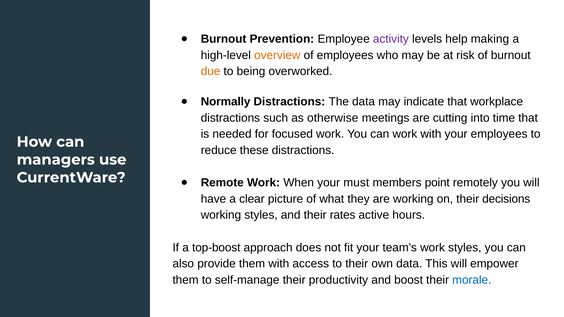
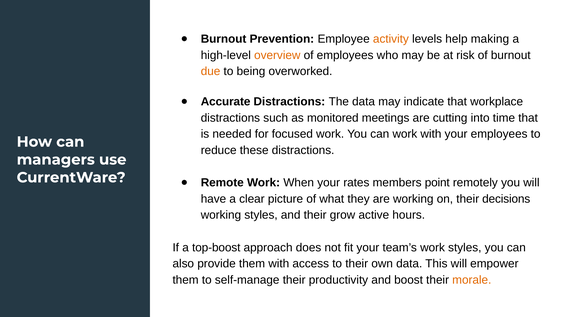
activity colour: purple -> orange
Normally: Normally -> Accurate
otherwise: otherwise -> monitored
must: must -> rates
rates: rates -> grow
morale colour: blue -> orange
